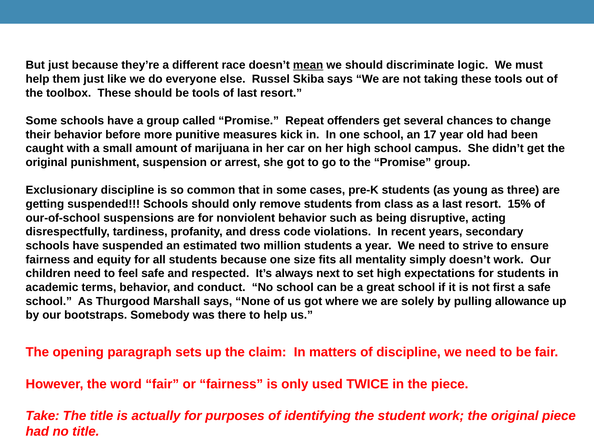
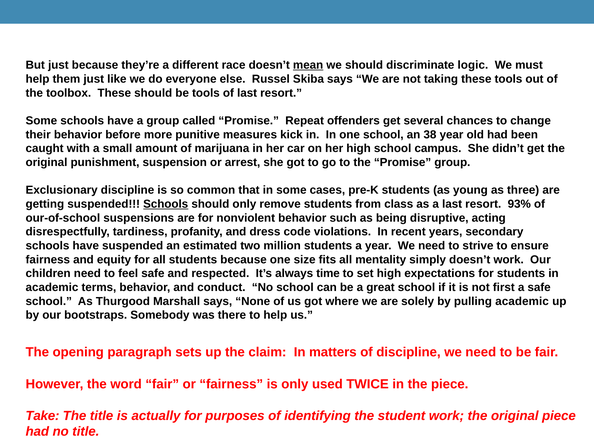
17: 17 -> 38
Schools at (166, 204) underline: none -> present
15%: 15% -> 93%
next: next -> time
pulling allowance: allowance -> academic
